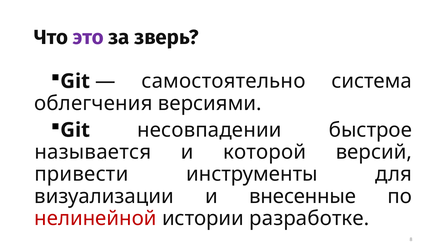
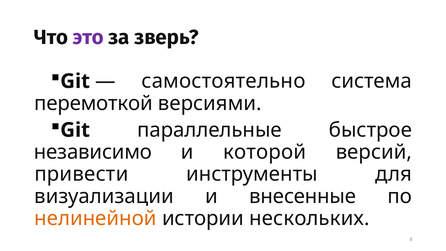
облегчения: облегчения -> перемоткой
несовпадении: несовпадении -> параллельные
называется: называется -> независимо
нелинейной colour: red -> orange
разработке: разработке -> нескольких
